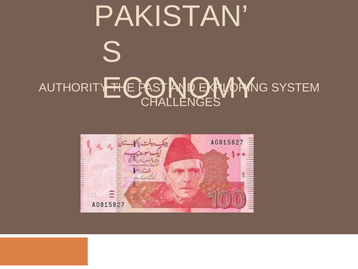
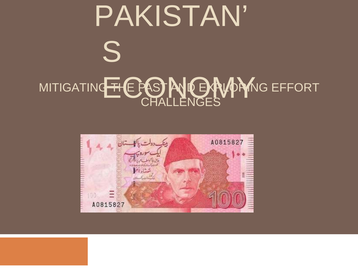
AUTHORITY: AUTHORITY -> MITIGATING
SYSTEM: SYSTEM -> EFFORT
